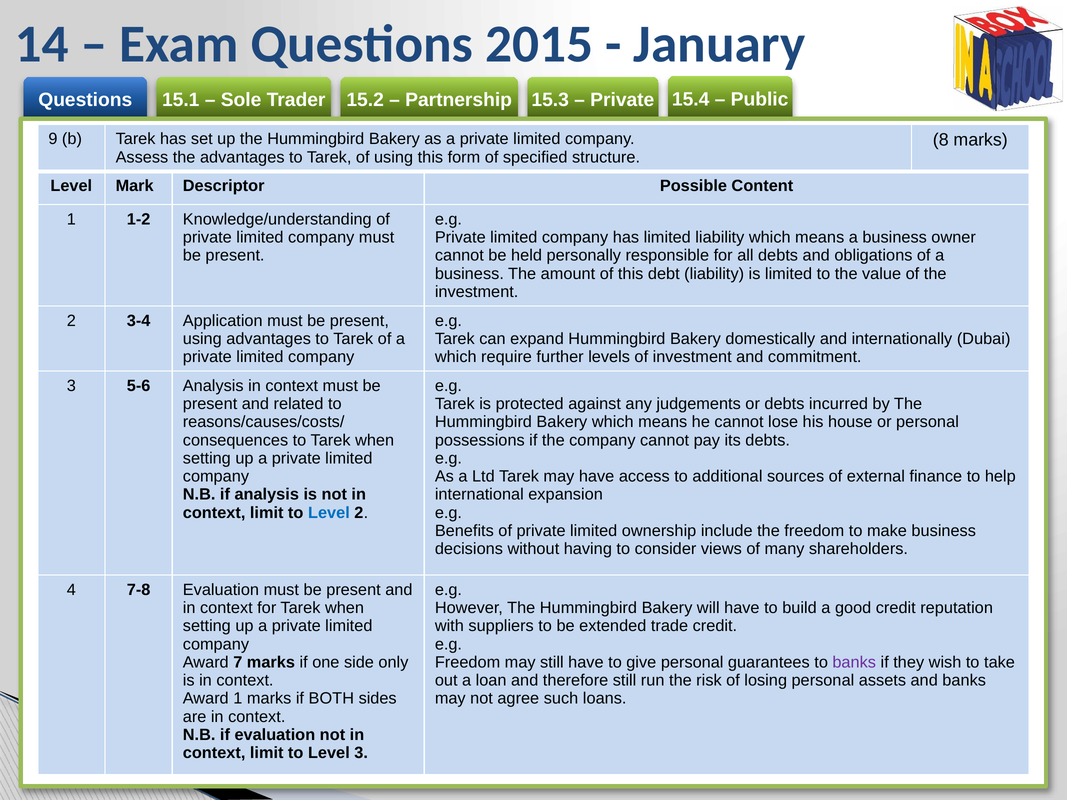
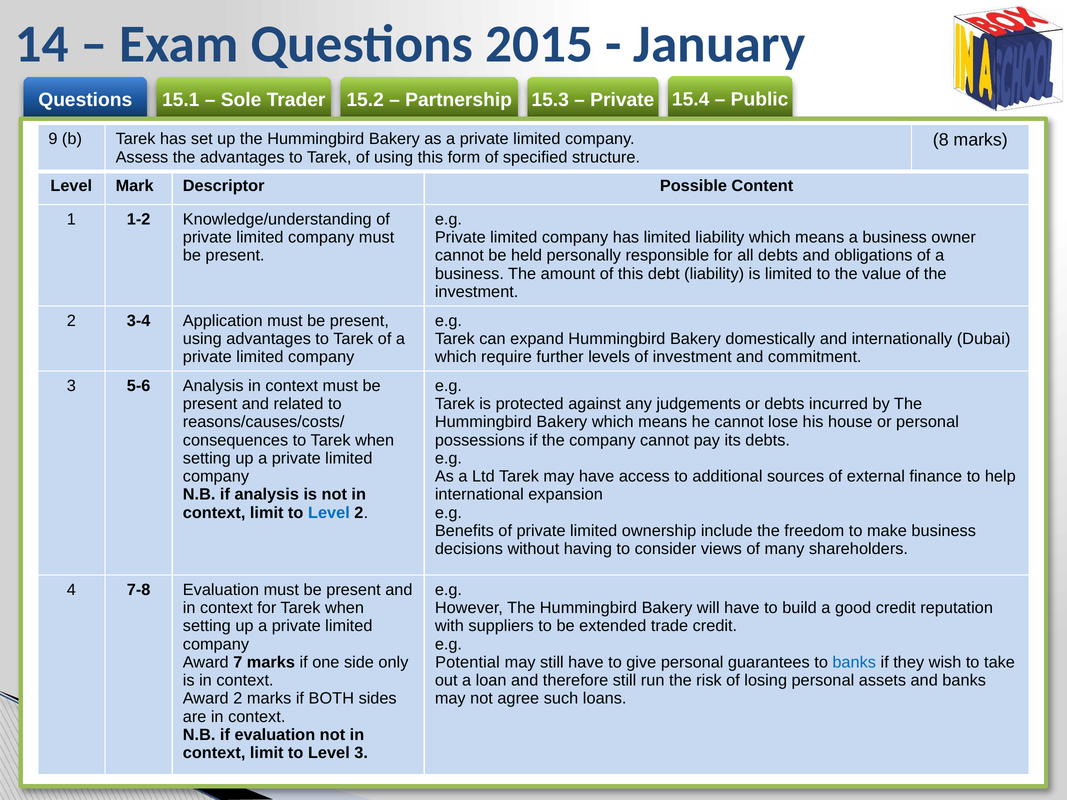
Freedom at (468, 663): Freedom -> Potential
banks at (854, 663) colour: purple -> blue
Award 1: 1 -> 2
